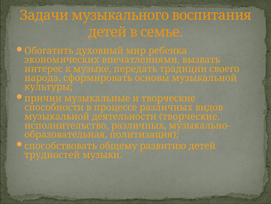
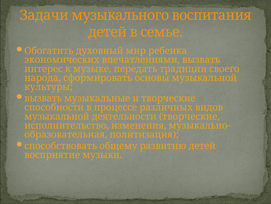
причин at (43, 98): причин -> вызвать
исполнительство различных: различных -> изменения
трудностей: трудностей -> восприятие
